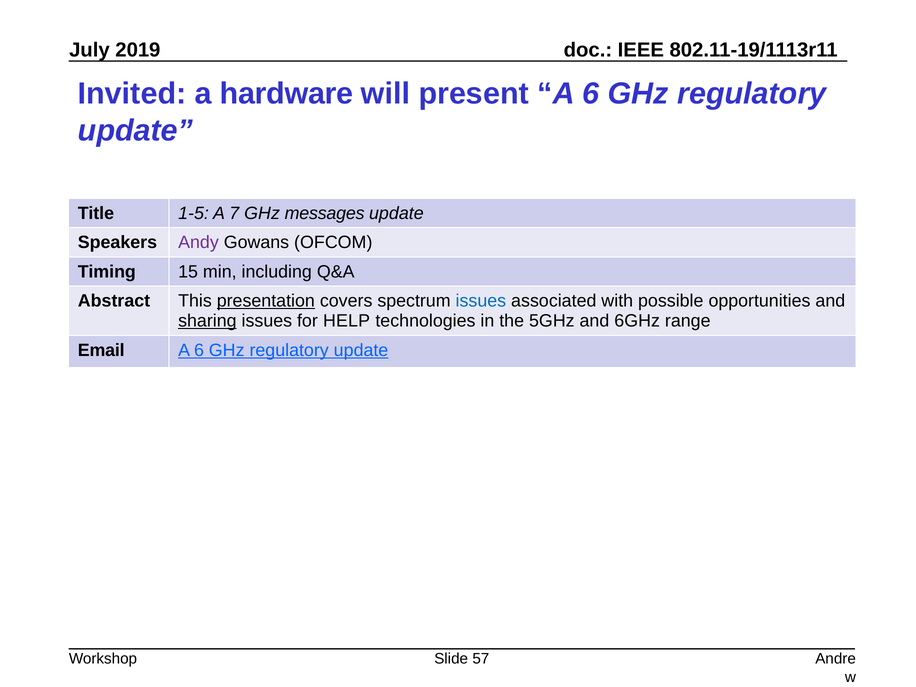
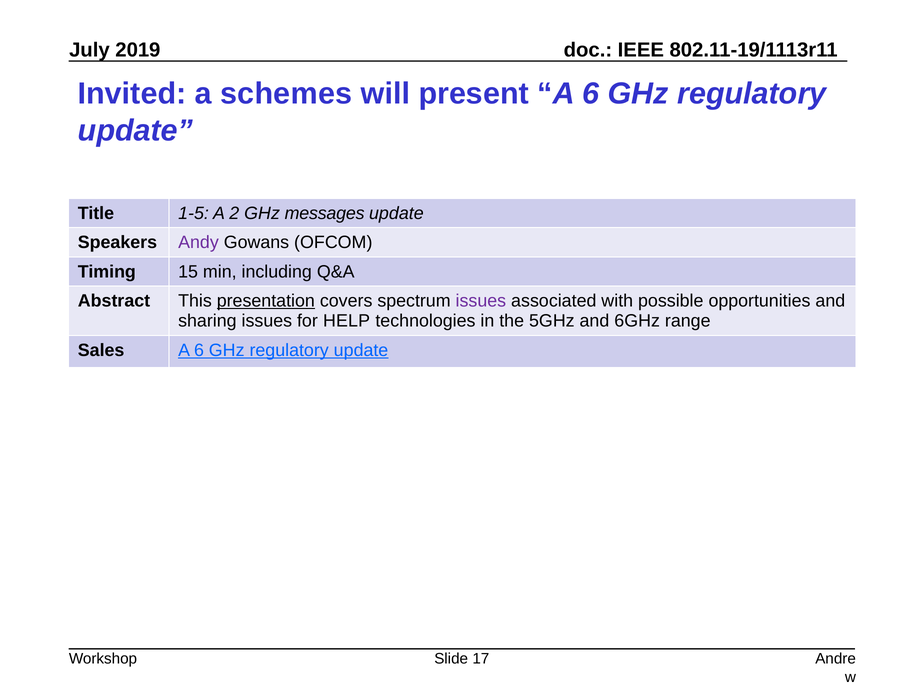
hardware: hardware -> schemes
7: 7 -> 2
issues at (481, 301) colour: blue -> purple
sharing underline: present -> none
Email: Email -> Sales
57: 57 -> 17
